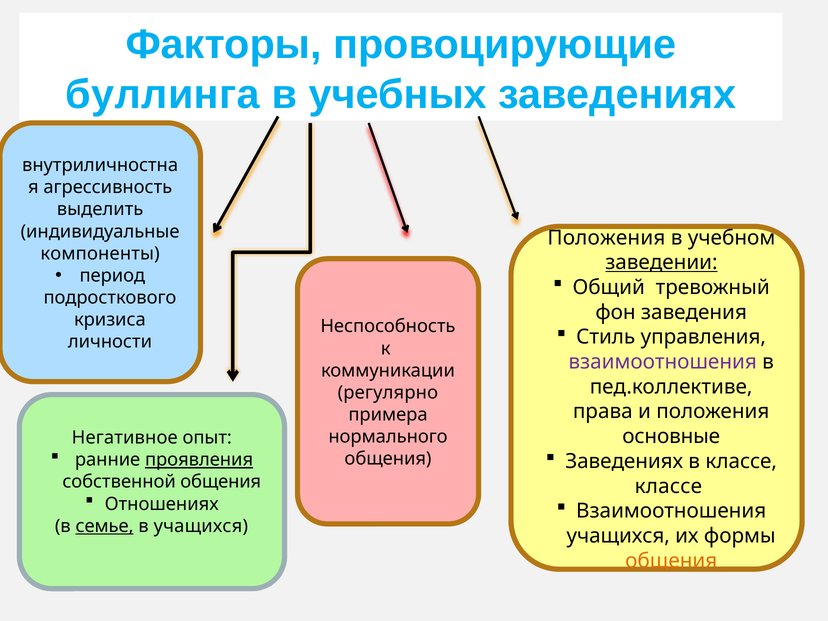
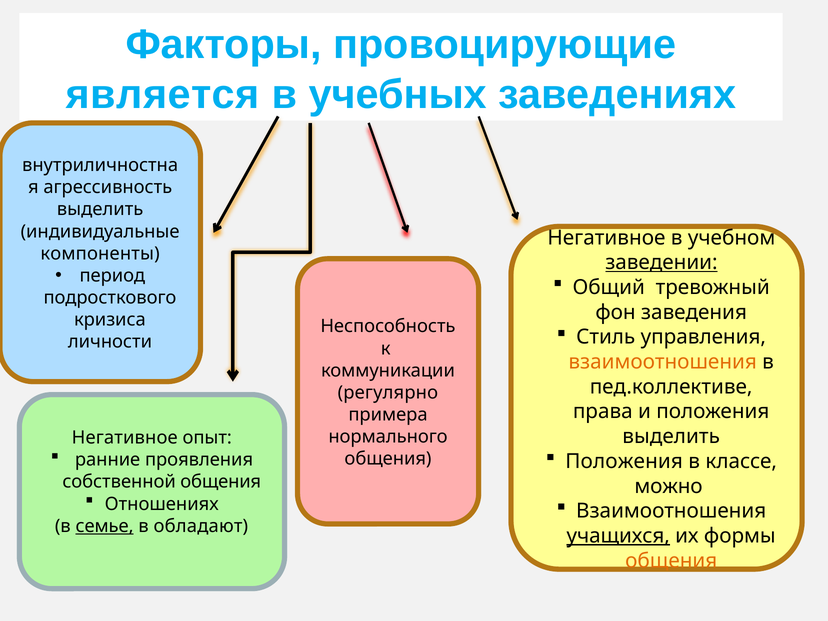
буллинга: буллинга -> является
Положения at (606, 238): Положения -> Негативное
взаимоотношения at (663, 362) colour: purple -> orange
основные at (671, 437): основные -> выделить
проявления underline: present -> none
Заведениях at (624, 461): Заведениях -> Положения
классе at (668, 486): классе -> можно
в учащихся: учащихся -> обладают
учащихся at (618, 536) underline: none -> present
